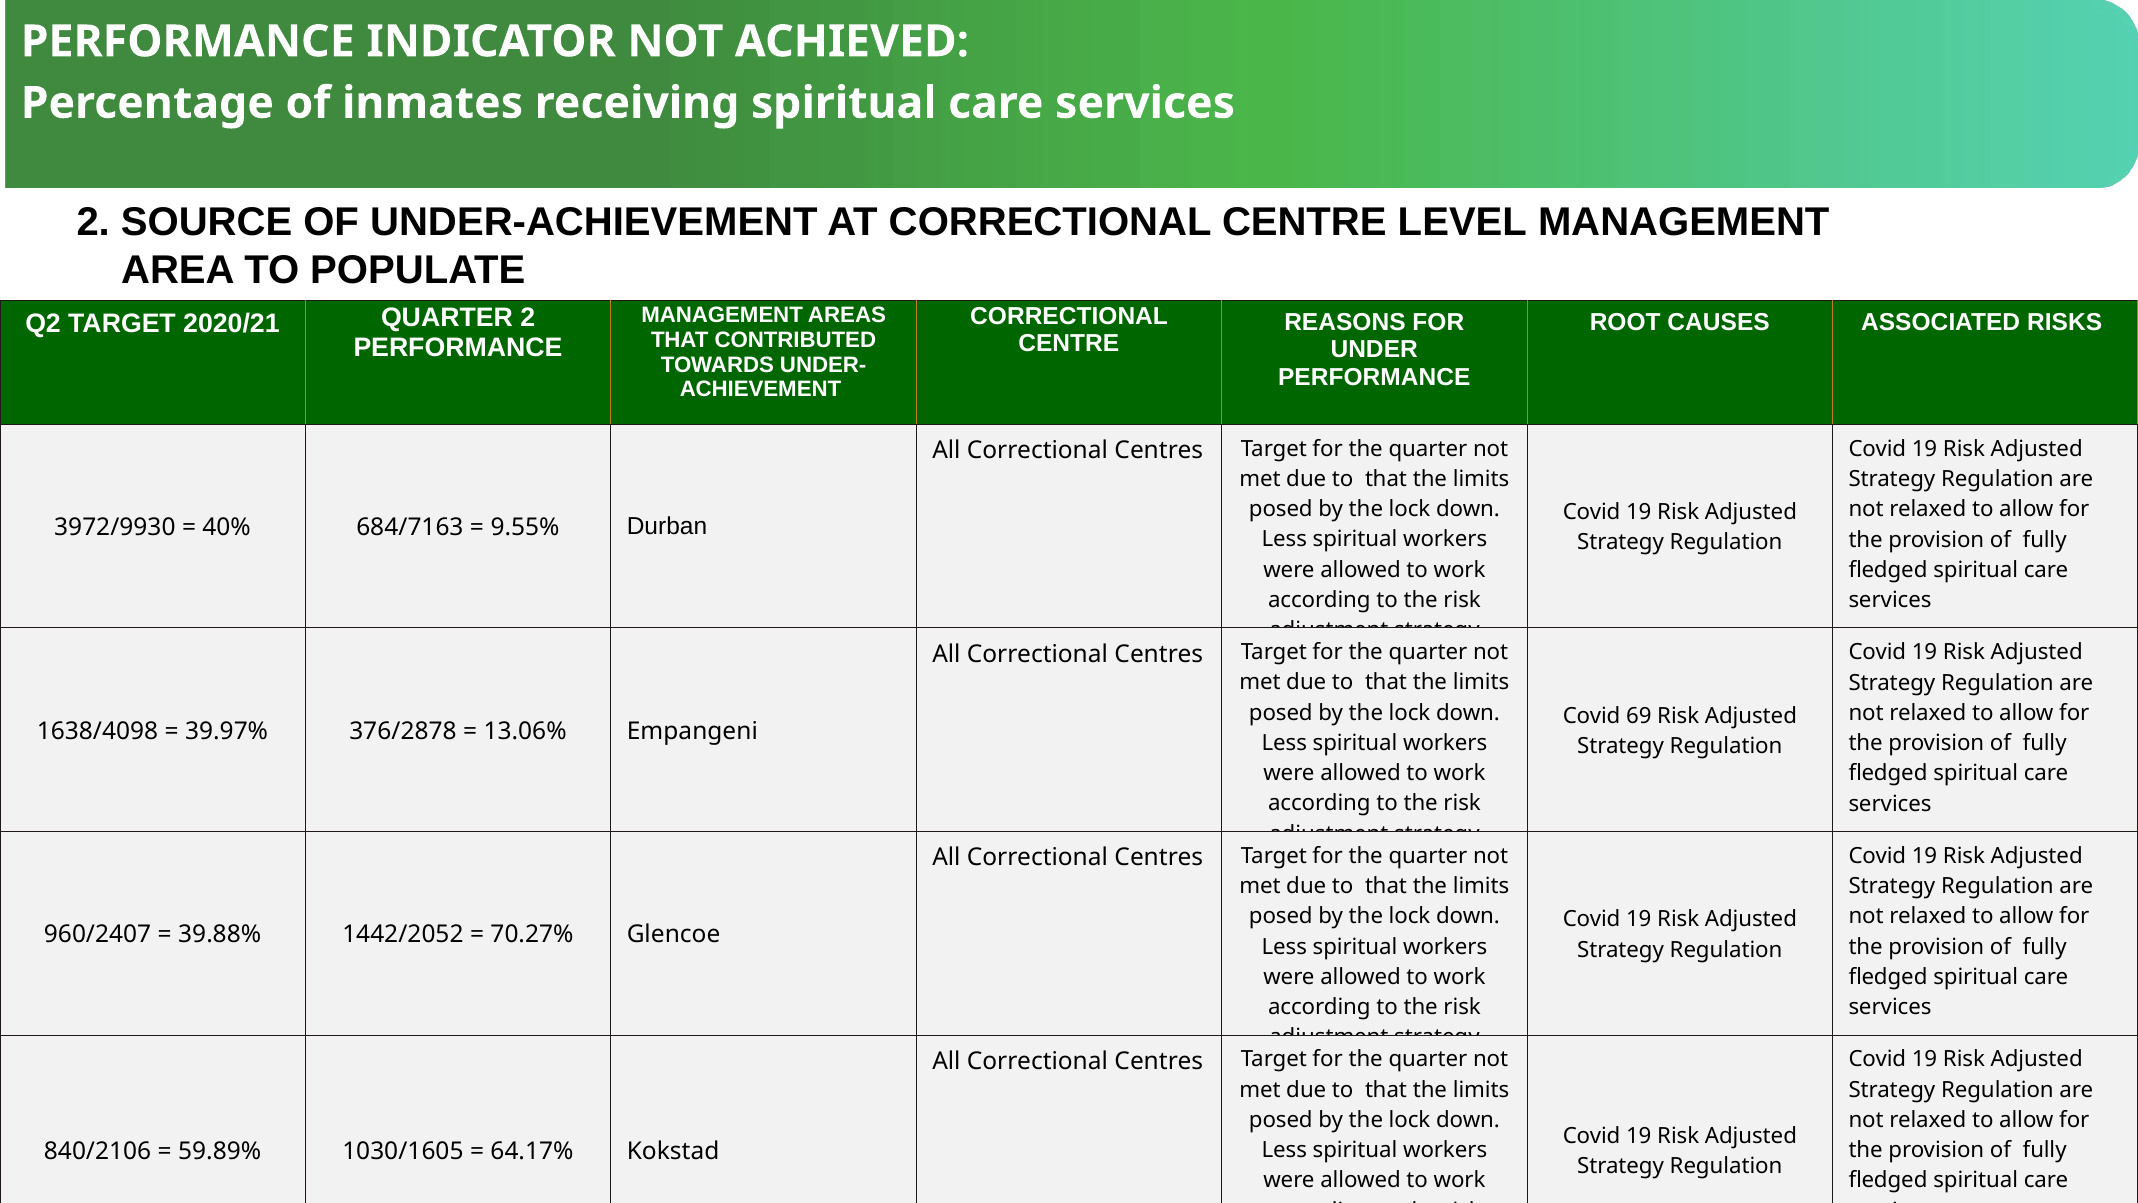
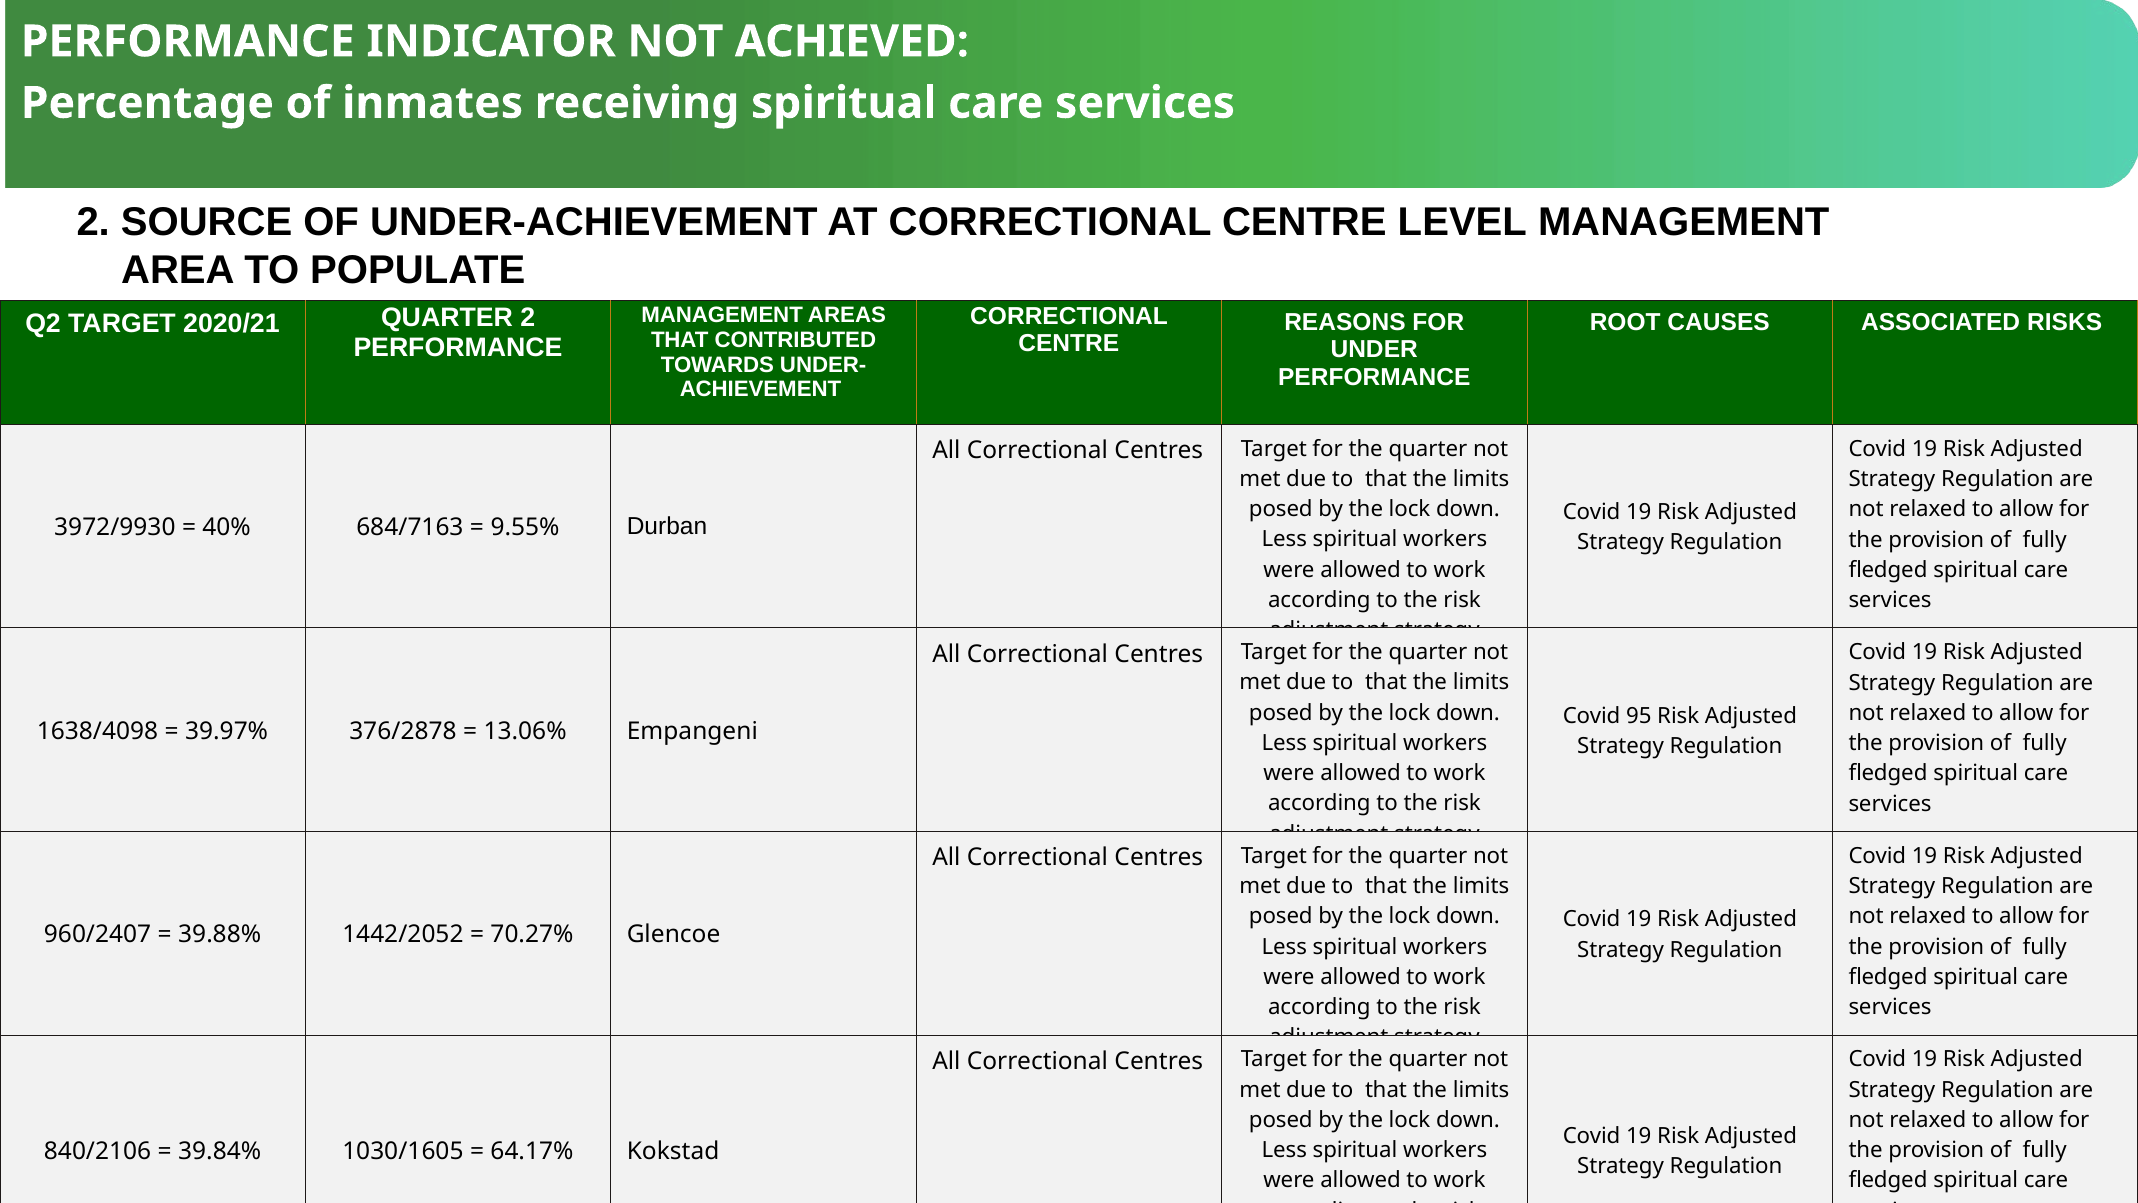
69: 69 -> 95
59.89%: 59.89% -> 39.84%
